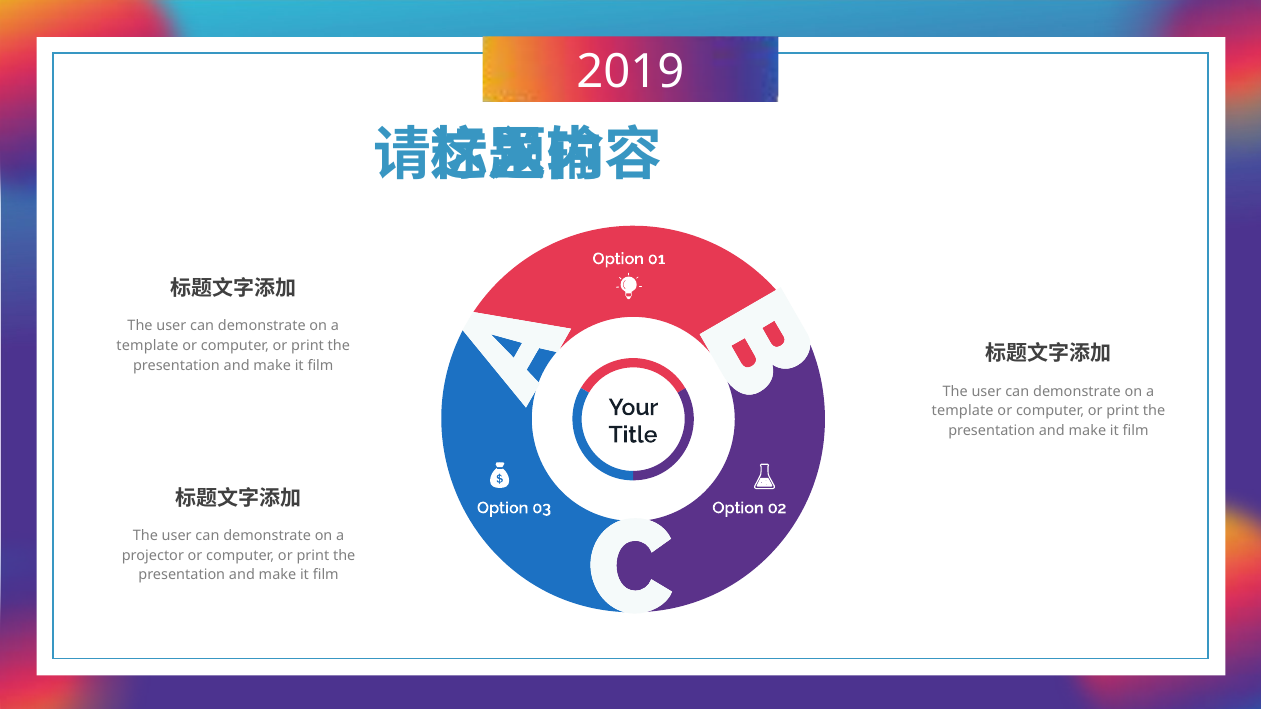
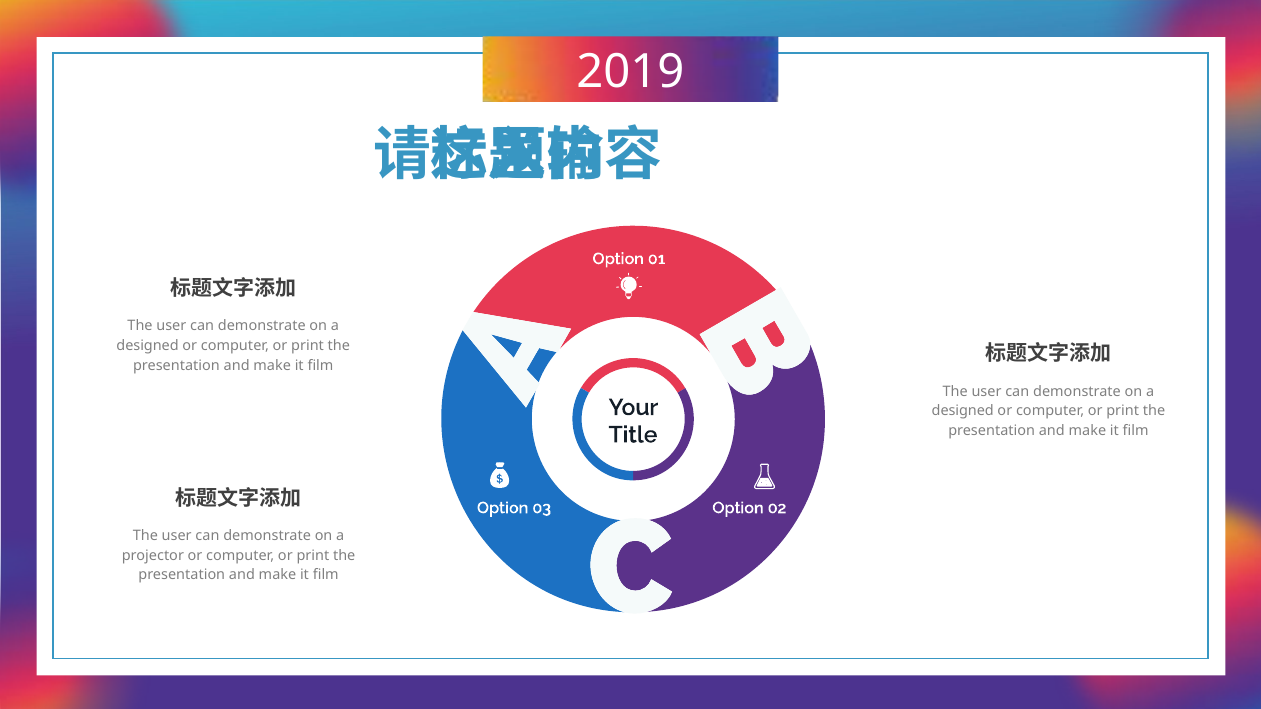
template at (147, 346): template -> designed
template at (963, 411): template -> designed
